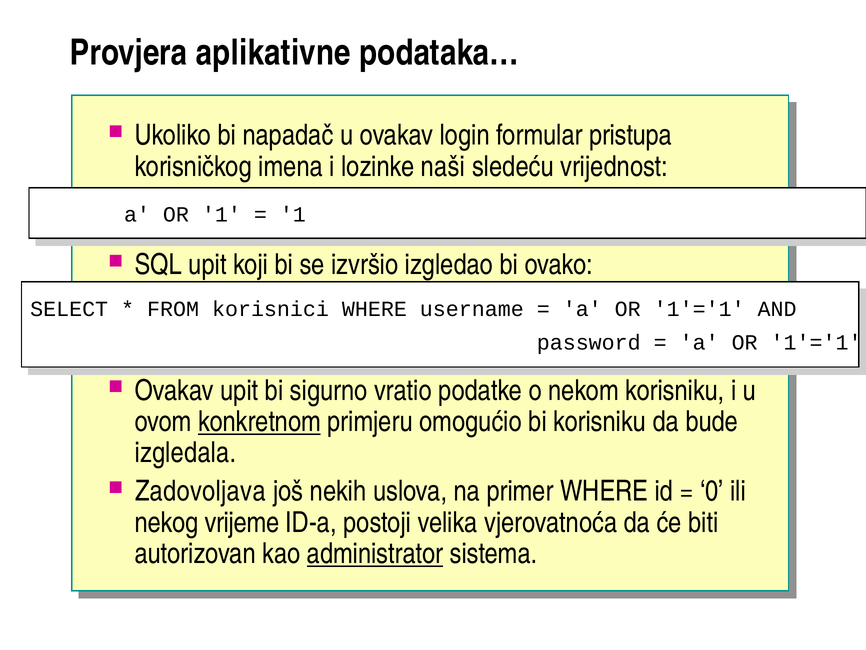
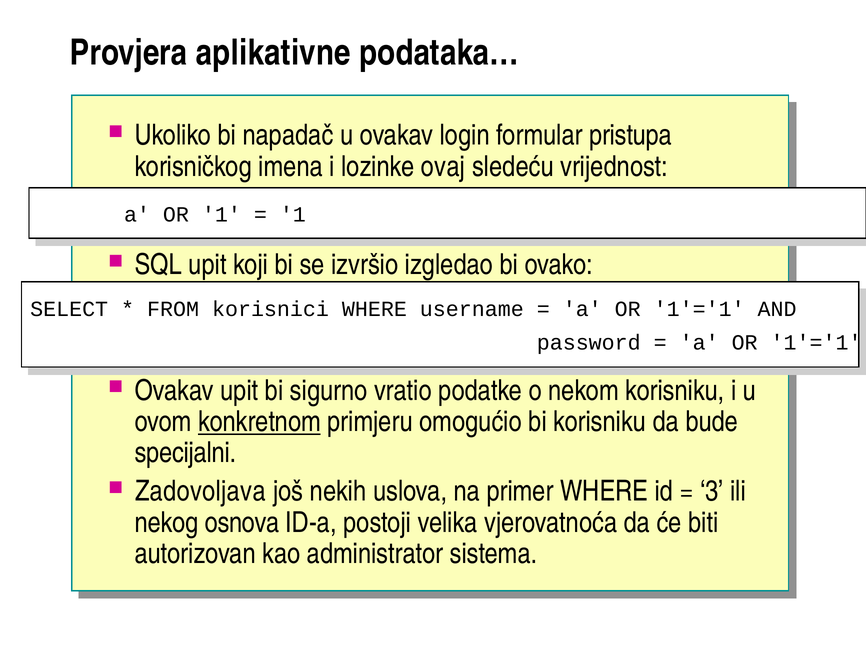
naši: naši -> ovaj
izgledala: izgledala -> specijalni
0: 0 -> 3
vrijeme: vrijeme -> osnova
administrator underline: present -> none
